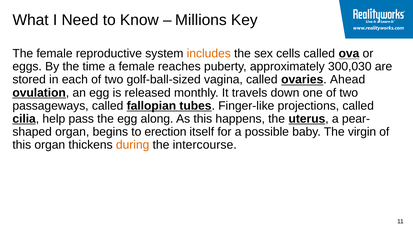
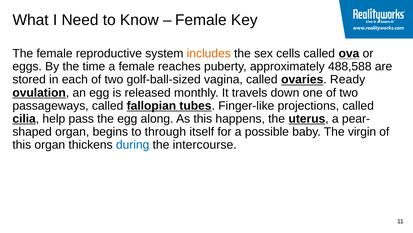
Millions at (201, 20): Millions -> Female
300,030: 300,030 -> 488,588
Ahead: Ahead -> Ready
erection: erection -> through
during colour: orange -> blue
